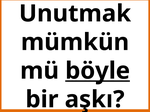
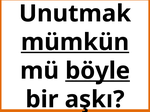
mümkün underline: none -> present
